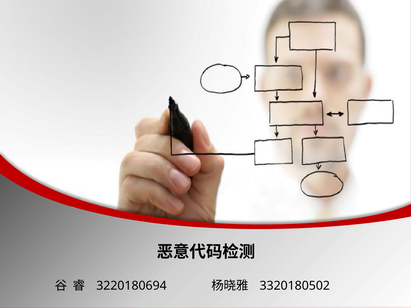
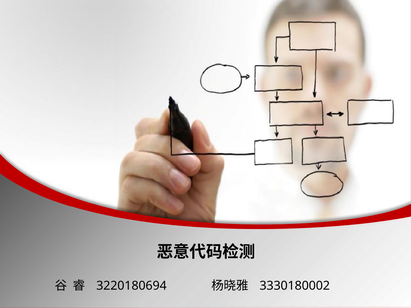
3320180502: 3320180502 -> 3330180002
